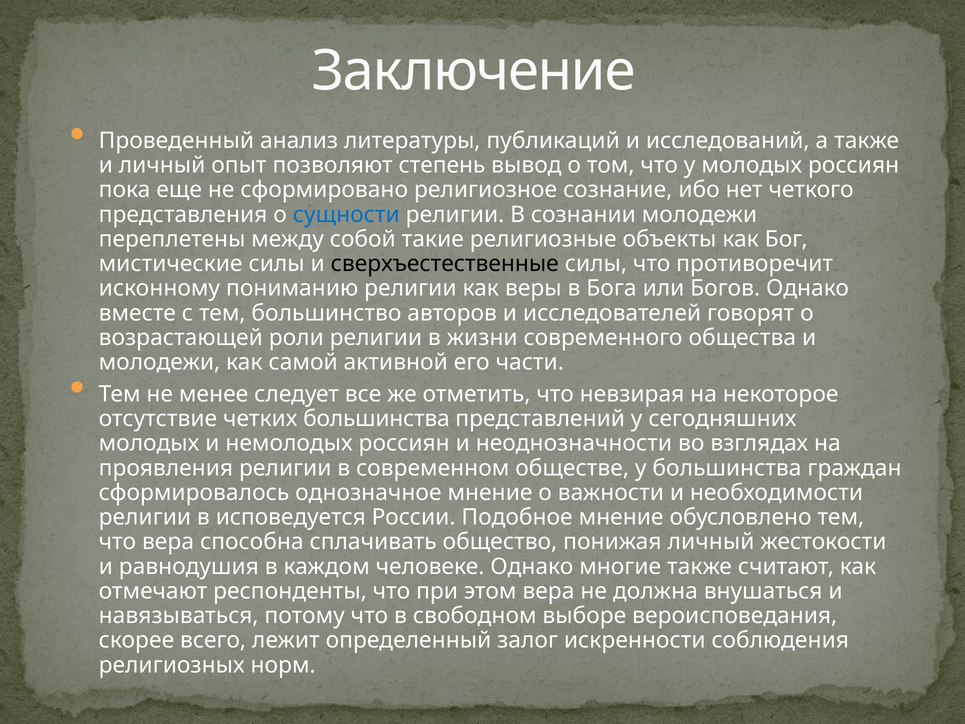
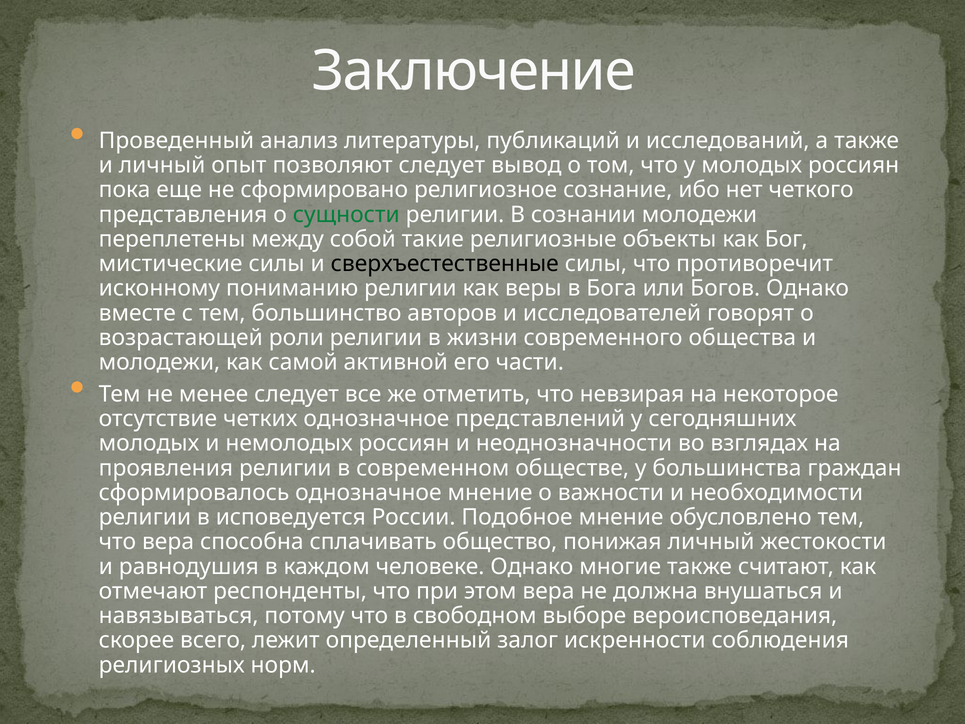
позволяют степень: степень -> следует
сущности colour: blue -> green
четких большинства: большинства -> однозначное
